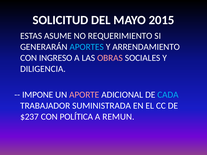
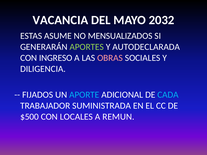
SOLICITUD: SOLICITUD -> VACANCIA
2015: 2015 -> 2032
REQUERIMIENTO: REQUERIMIENTO -> MENSUALIZADOS
APORTES colour: light blue -> light green
ARRENDAMIENTO: ARRENDAMIENTO -> AUTODECLARADA
IMPONE: IMPONE -> FIJADOS
APORTE colour: pink -> light blue
$237: $237 -> $500
POLÍTICA: POLÍTICA -> LOCALES
